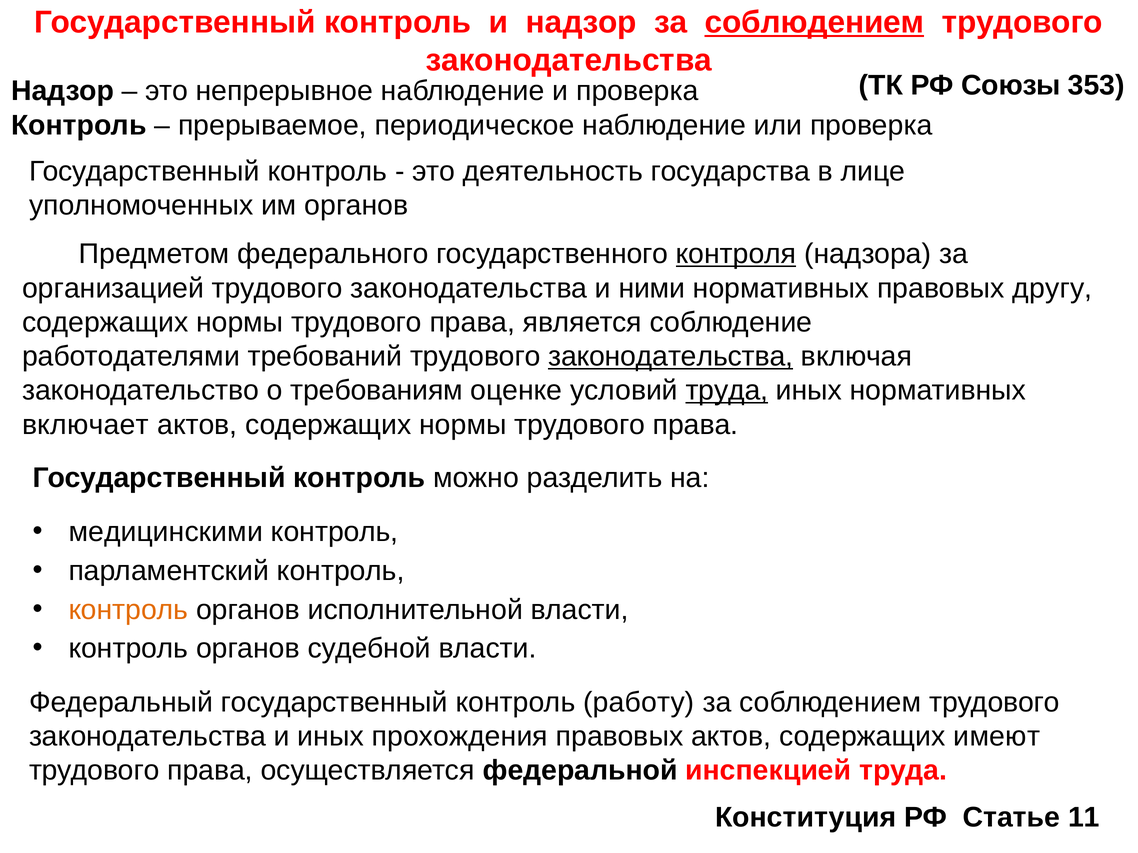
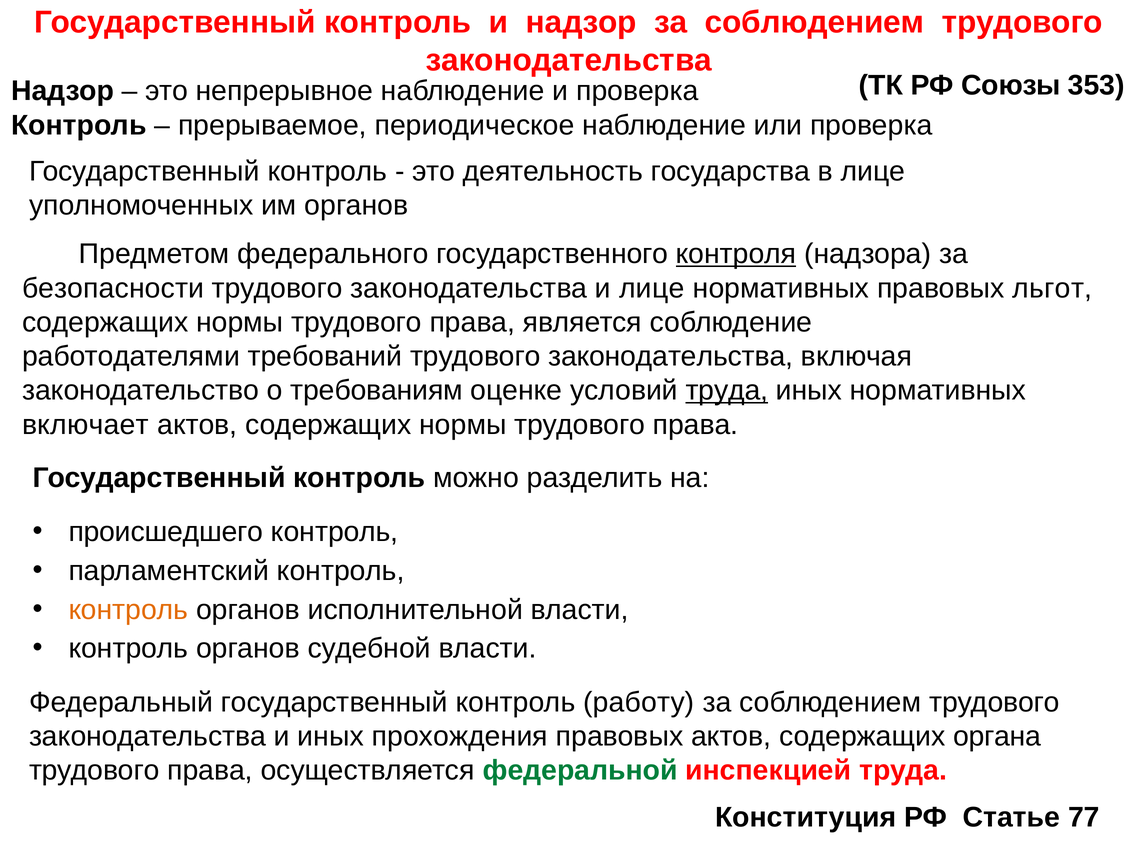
соблюдением at (814, 22) underline: present -> none
организацией: организацией -> безопасности
и ними: ними -> лице
другу: другу -> льгот
законодательства at (671, 357) underline: present -> none
медицинскими: медицинскими -> происшедшего
имеют: имеют -> органа
федеральной colour: black -> green
11: 11 -> 77
